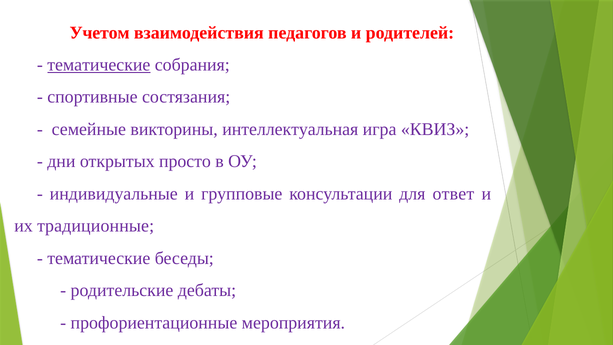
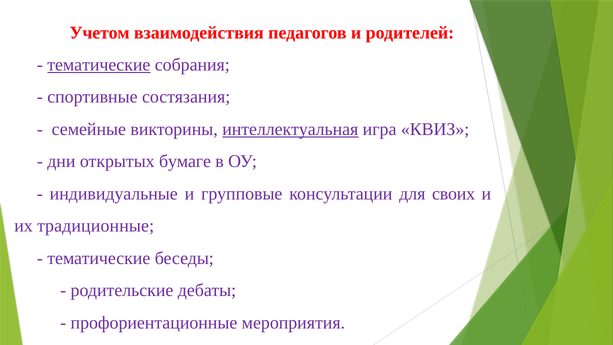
интеллектуальная underline: none -> present
просто: просто -> бумаге
ответ: ответ -> своих
